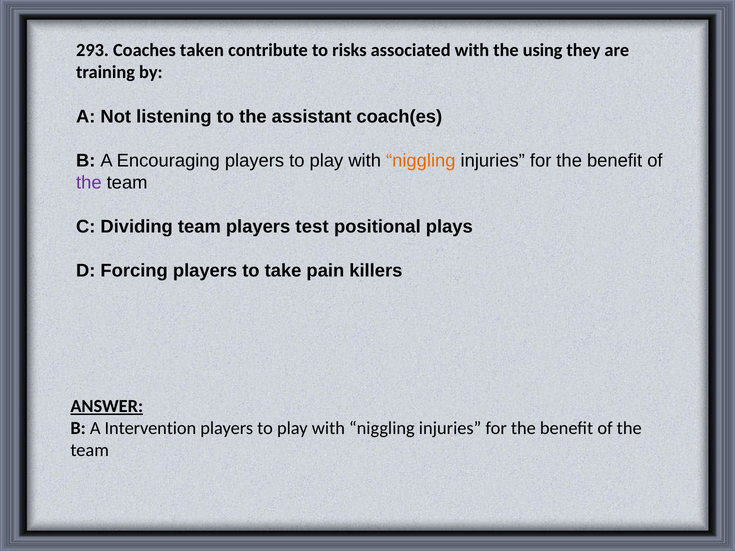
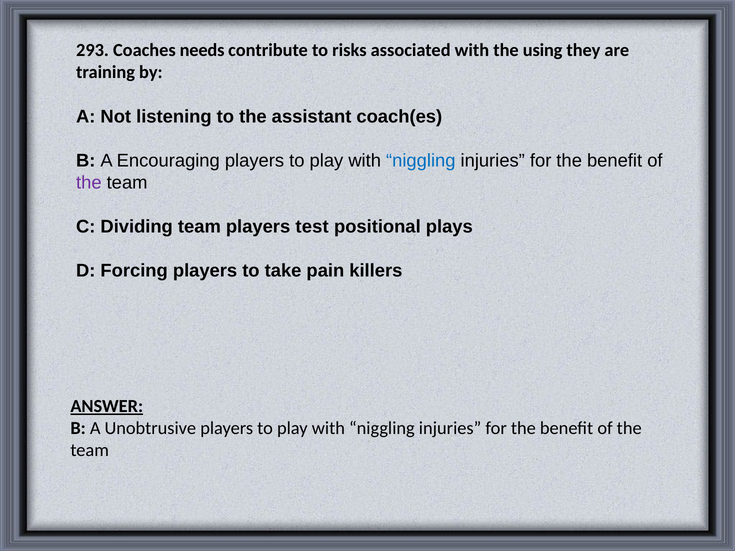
taken: taken -> needs
niggling at (421, 161) colour: orange -> blue
Intervention: Intervention -> Unobtrusive
